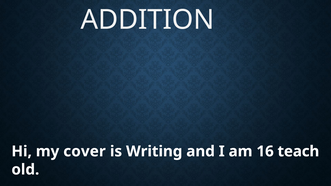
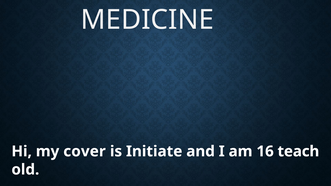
ADDITION: ADDITION -> MEDICINE
Writing: Writing -> Initiate
